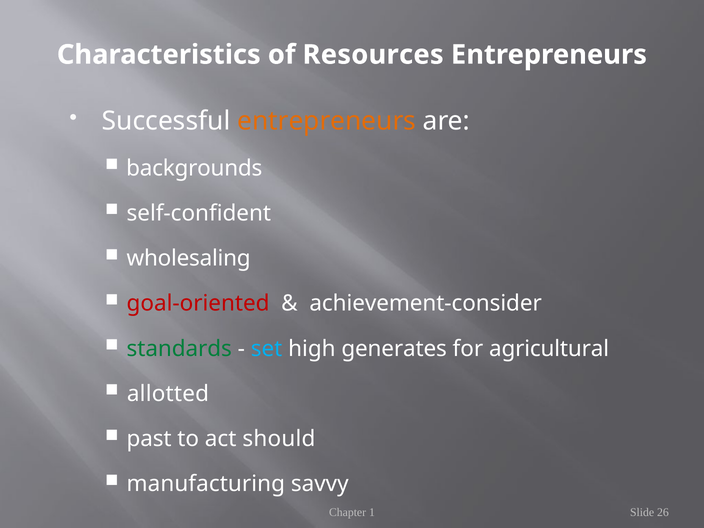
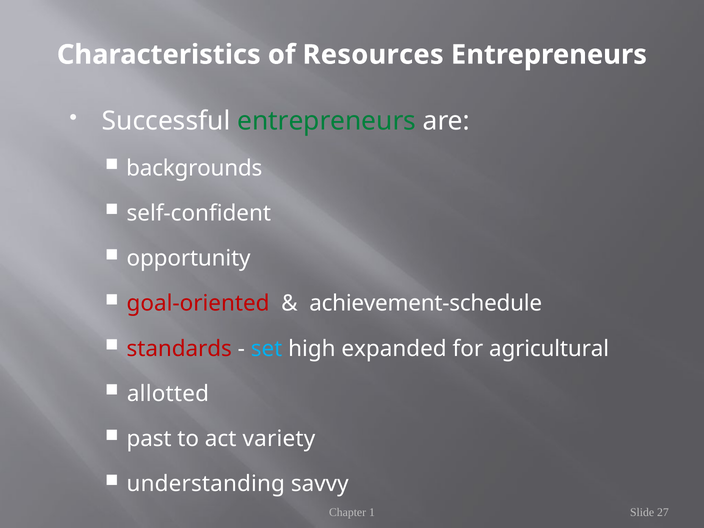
entrepreneurs at (327, 121) colour: orange -> green
wholesaling: wholesaling -> opportunity
achievement-consider: achievement-consider -> achievement-schedule
standards colour: green -> red
generates: generates -> expanded
should: should -> variety
manufacturing: manufacturing -> understanding
26: 26 -> 27
